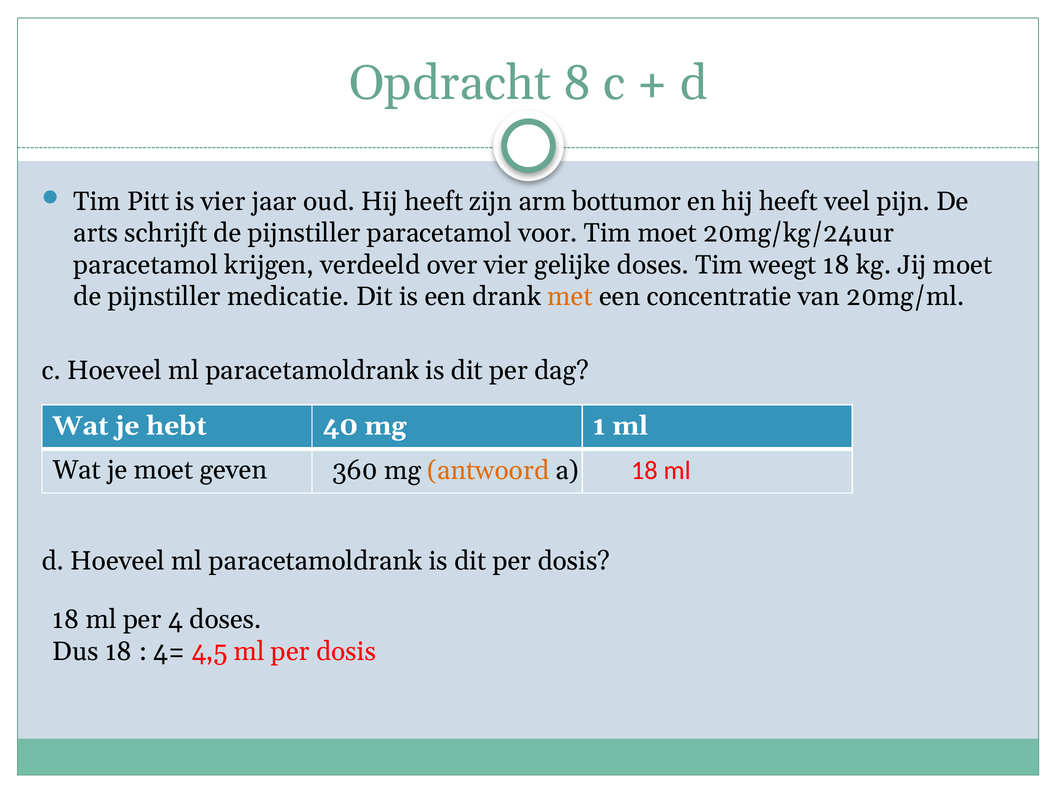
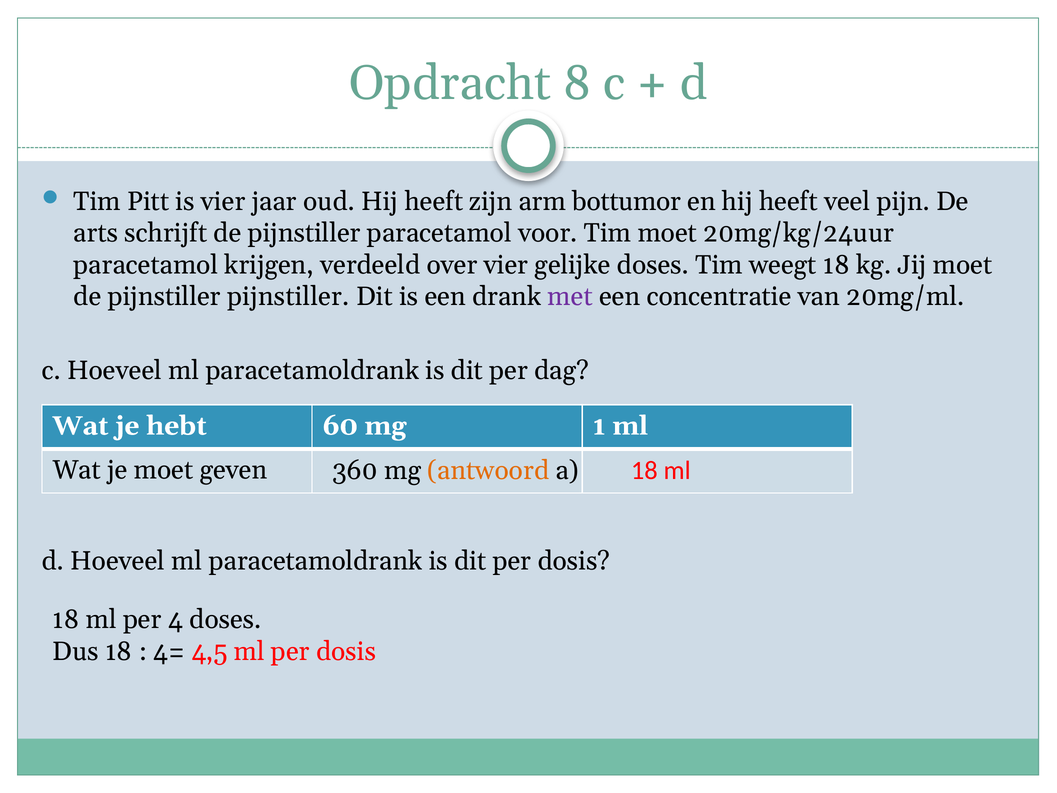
pijnstiller medicatie: medicatie -> pijnstiller
met colour: orange -> purple
40: 40 -> 60
